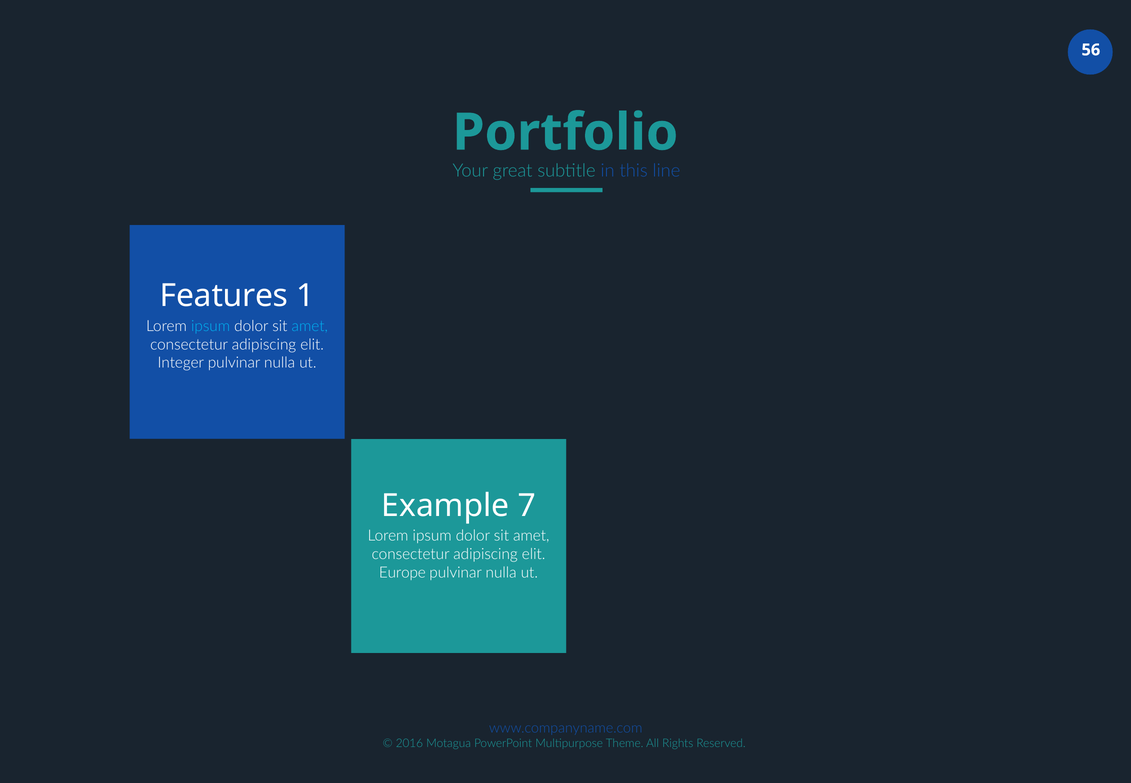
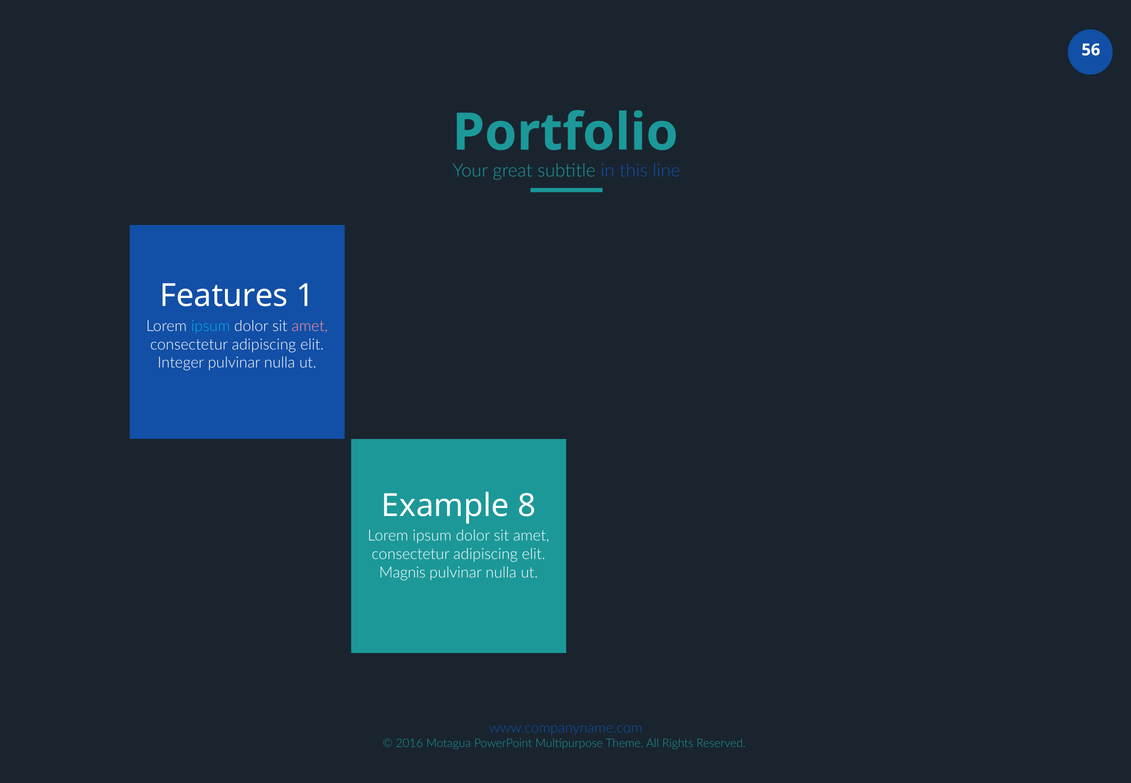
amet at (310, 326) colour: light blue -> pink
7: 7 -> 8
Europe: Europe -> Magnis
